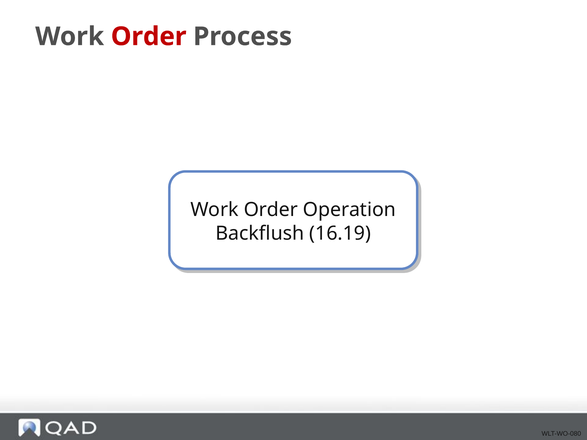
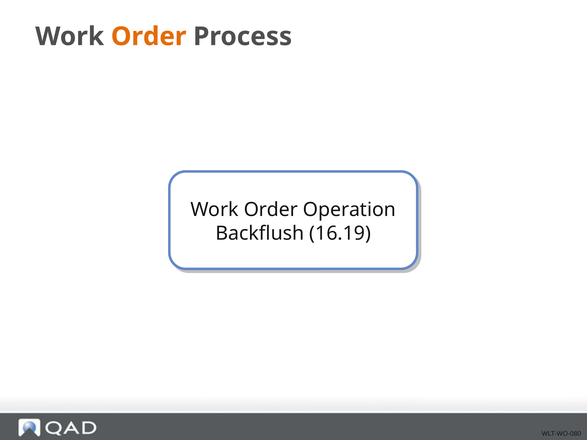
Order at (149, 37) colour: red -> orange
